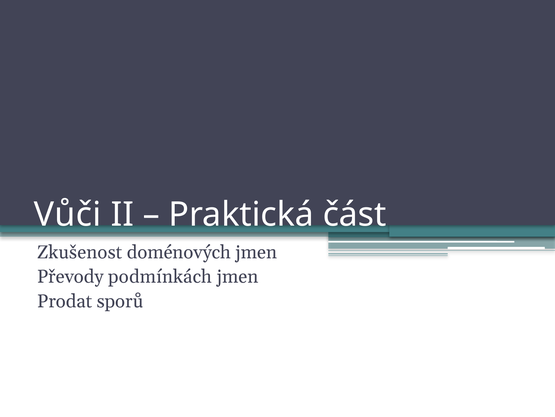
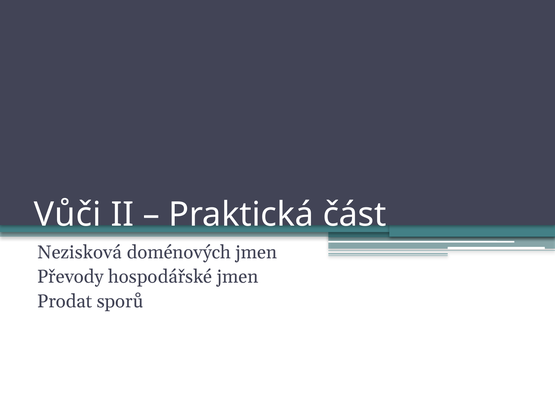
Zkušenost: Zkušenost -> Nezisková
podmínkách: podmínkách -> hospodářské
